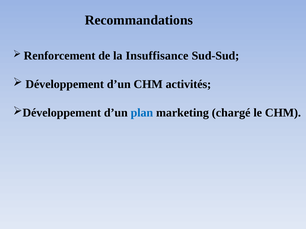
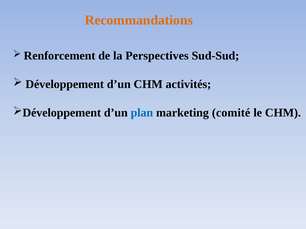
Recommandations colour: black -> orange
Insuffisance: Insuffisance -> Perspectives
chargé: chargé -> comité
